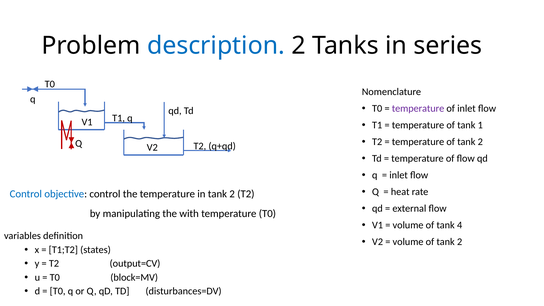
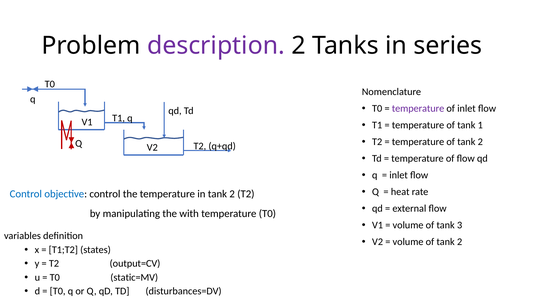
description colour: blue -> purple
4: 4 -> 3
block=MV: block=MV -> static=MV
